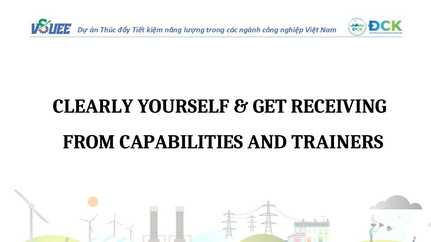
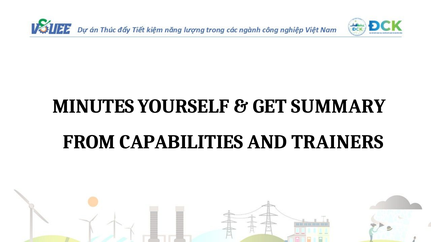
CLEARLY: CLEARLY -> MINUTES
RECEIVING: RECEIVING -> SUMMARY
